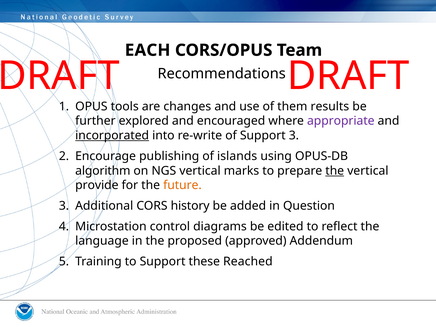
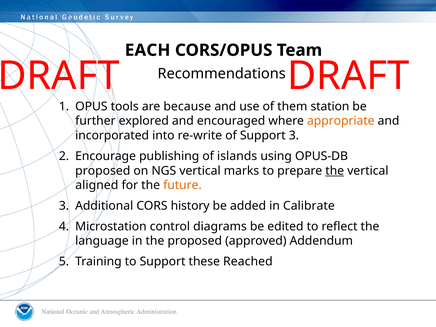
changes: changes -> because
results: results -> station
appropriate colour: purple -> orange
incorporated underline: present -> none
algorithm at (103, 171): algorithm -> proposed
provide: provide -> aligned
Question: Question -> Calibrate
